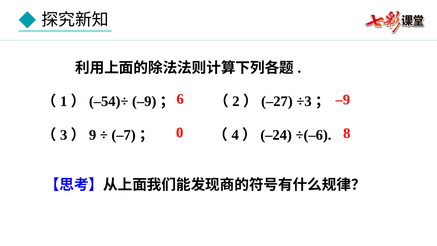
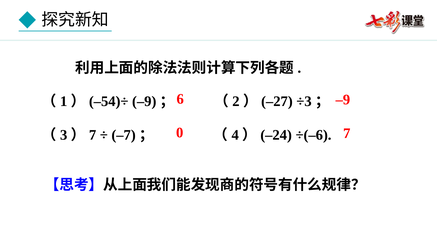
0 8: 8 -> 7
9 at (93, 135): 9 -> 7
